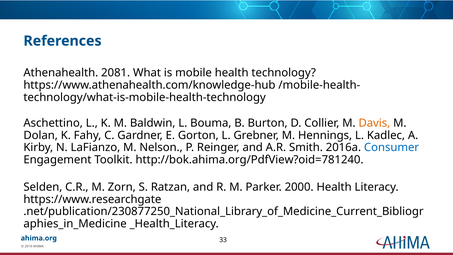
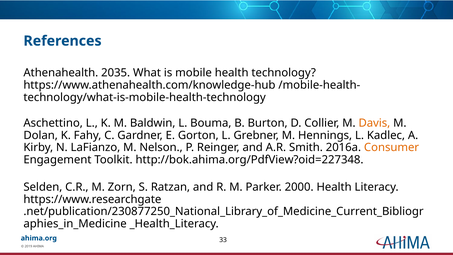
2081: 2081 -> 2035
Consumer colour: blue -> orange
http://bok.ahima.org/PdfView?oid=781240: http://bok.ahima.org/PdfView?oid=781240 -> http://bok.ahima.org/PdfView?oid=227348
